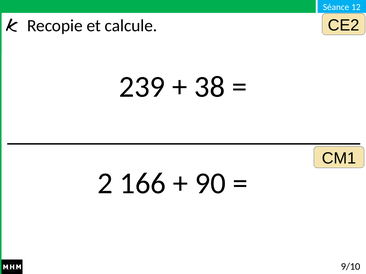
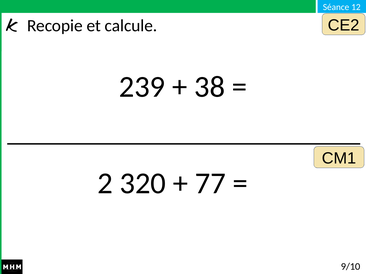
166: 166 -> 320
90: 90 -> 77
